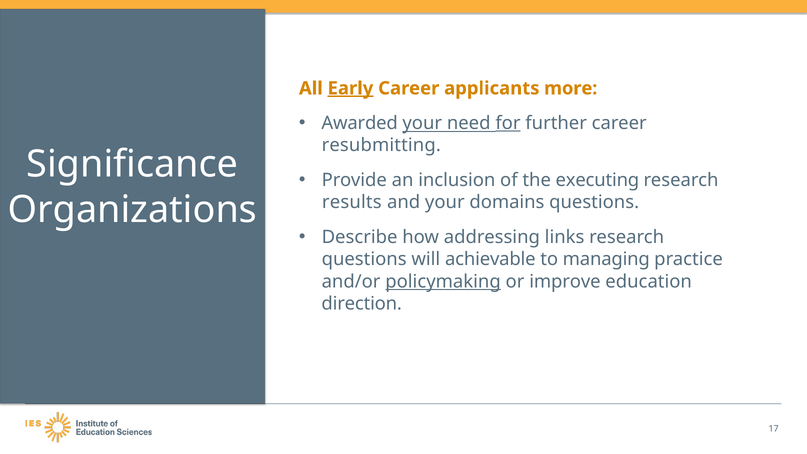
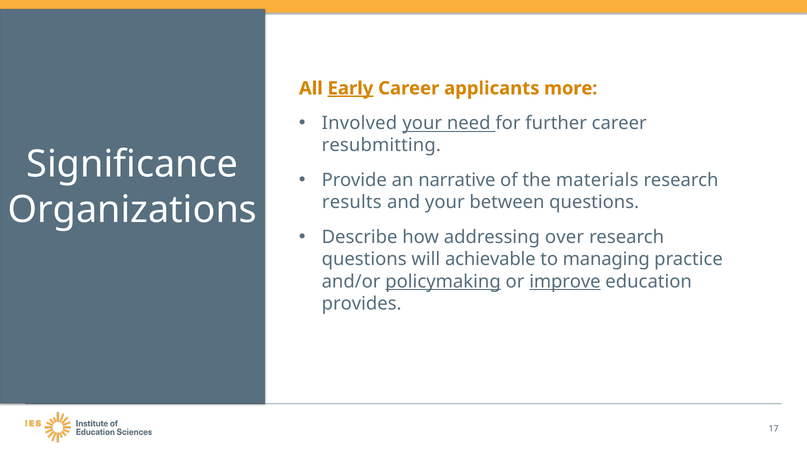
Awarded: Awarded -> Involved
for underline: present -> none
inclusion: inclusion -> narrative
executing: executing -> materials
domains: domains -> between
links: links -> over
improve underline: none -> present
direction: direction -> provides
